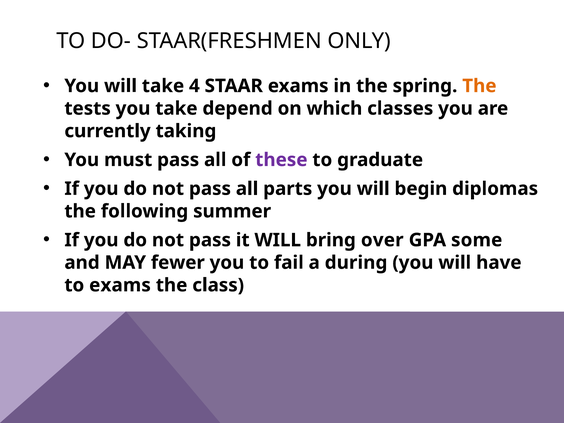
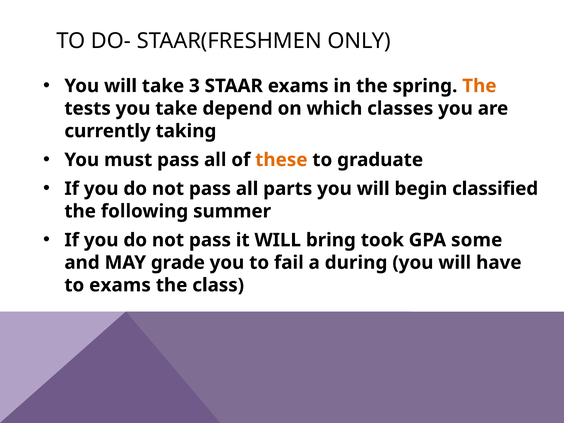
4: 4 -> 3
these colour: purple -> orange
diplomas: diplomas -> classified
over: over -> took
fewer: fewer -> grade
